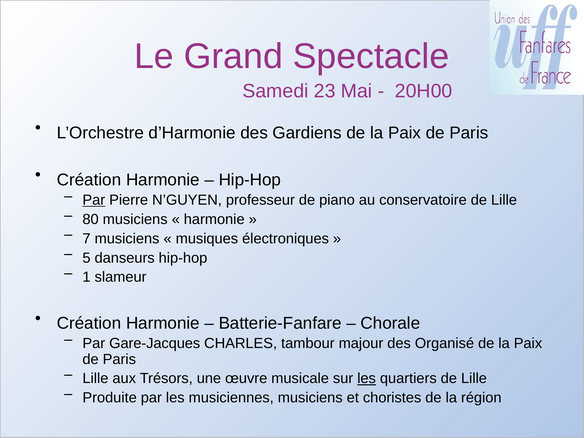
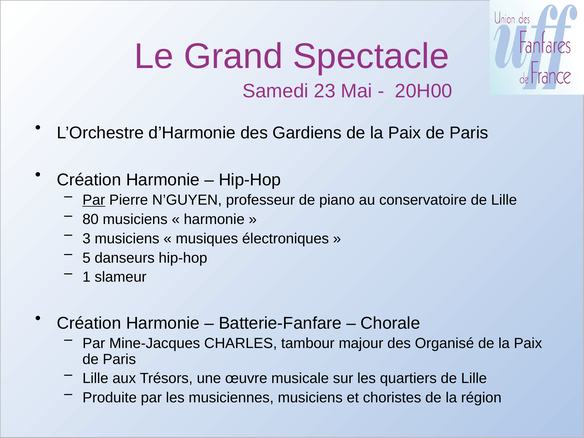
7: 7 -> 3
Gare-Jacques: Gare-Jacques -> Mine-Jacques
les at (367, 379) underline: present -> none
